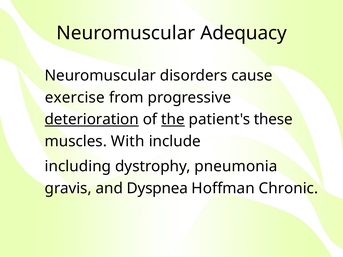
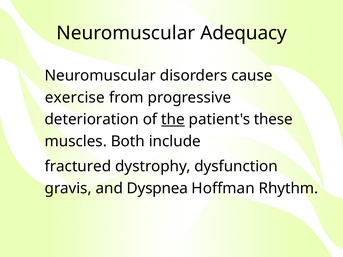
deterioration underline: present -> none
With: With -> Both
including: including -> fractured
pneumonia: pneumonia -> dysfunction
Chronic: Chronic -> Rhythm
